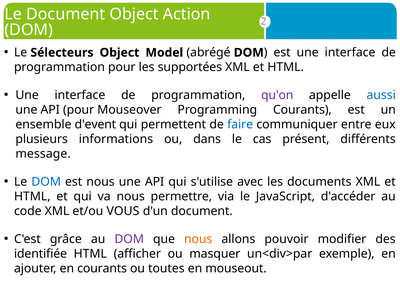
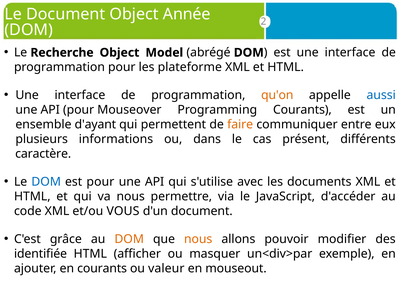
Action: Action -> Année
Sélecteurs: Sélecteurs -> Recherche
supportées: supportées -> plateforme
qu'on colour: purple -> orange
d'event: d'event -> d'ayant
faire colour: blue -> orange
message: message -> caractère
est nous: nous -> pour
DOM at (129, 239) colour: purple -> orange
toutes: toutes -> valeur
